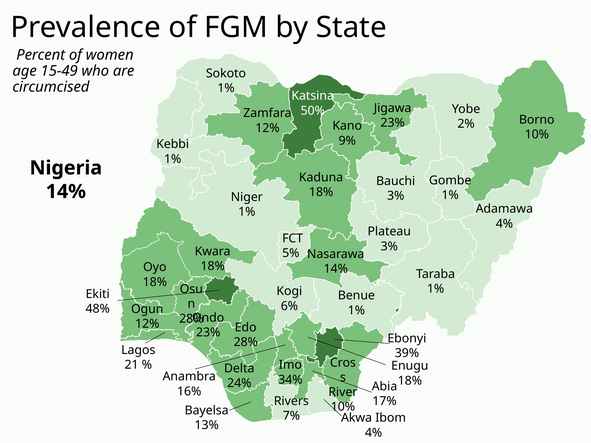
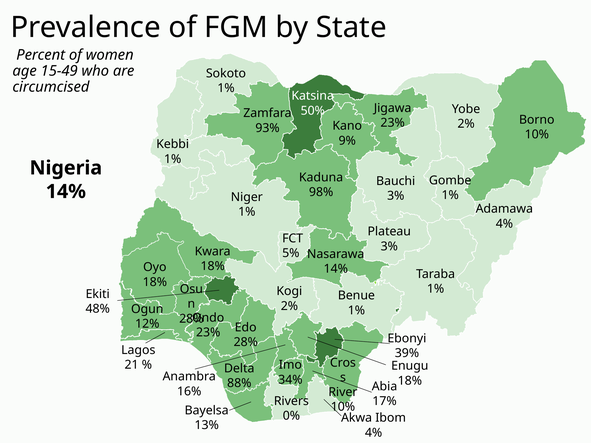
12% at (267, 128): 12% -> 93%
18% at (321, 192): 18% -> 98%
6% at (289, 306): 6% -> 2%
24%: 24% -> 88%
7%: 7% -> 0%
